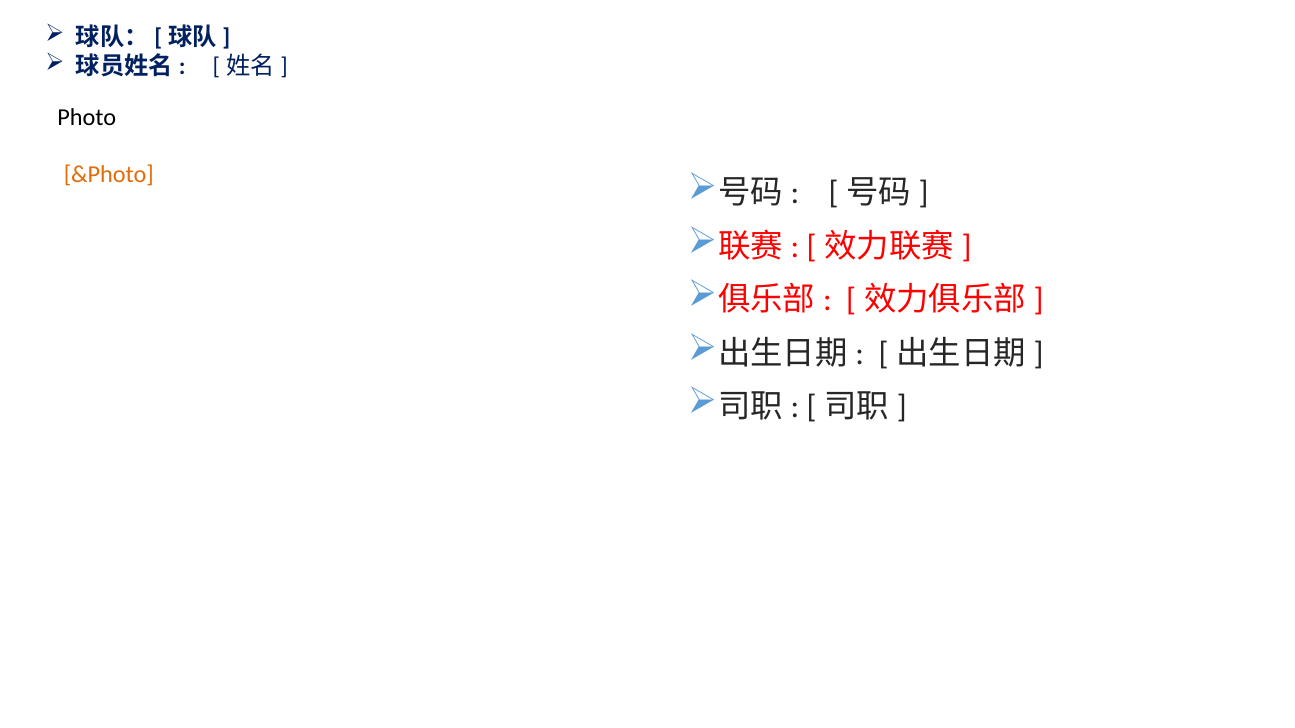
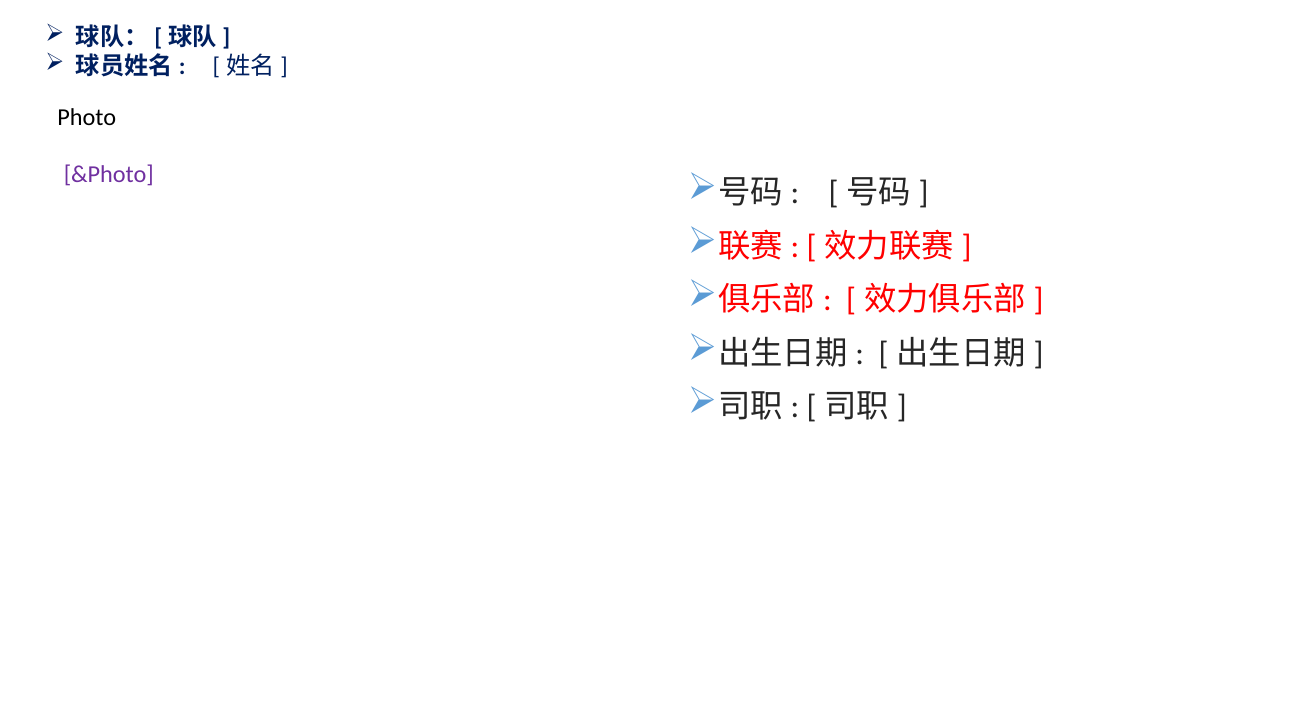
&Photo colour: orange -> purple
